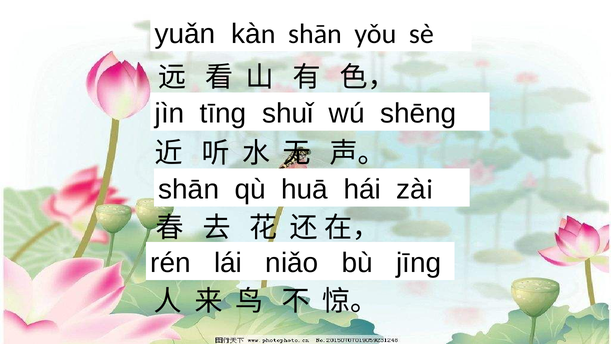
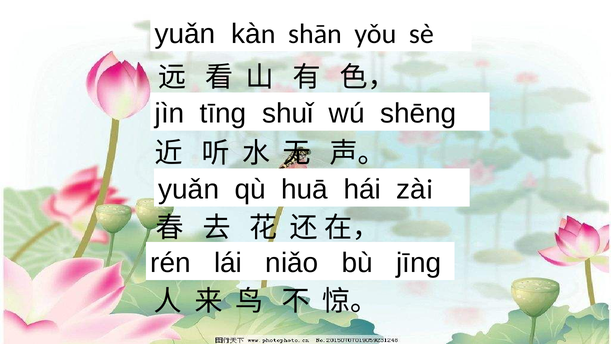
shān at (189, 189): shān -> yuǎn
